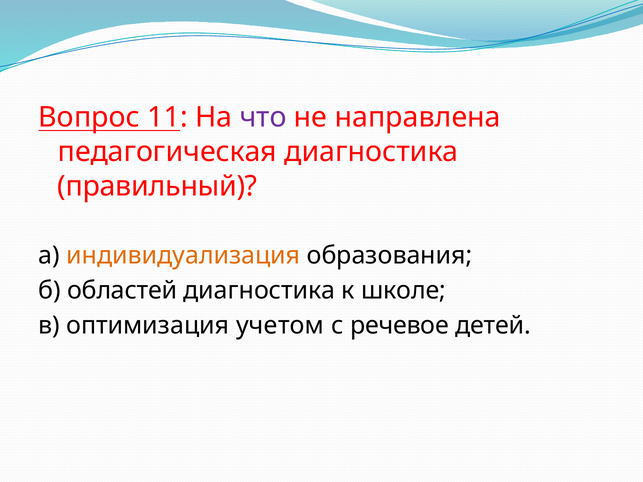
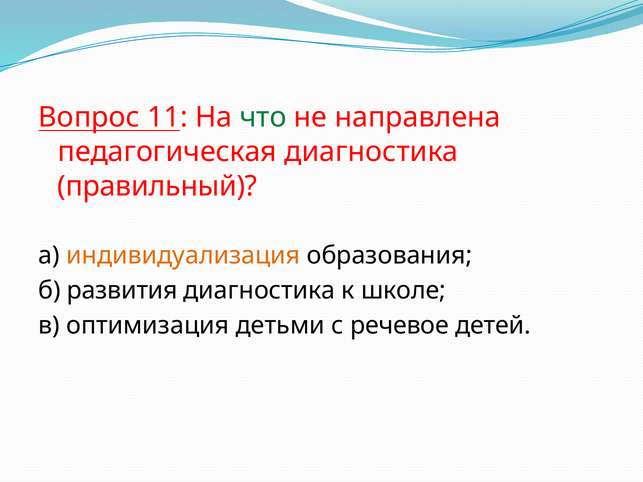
что colour: purple -> green
областей: областей -> развития
учетом: учетом -> детьми
